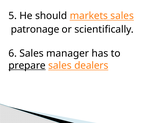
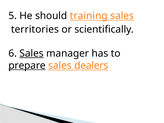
markets: markets -> training
patronage: patronage -> territories
Sales at (32, 53) underline: none -> present
